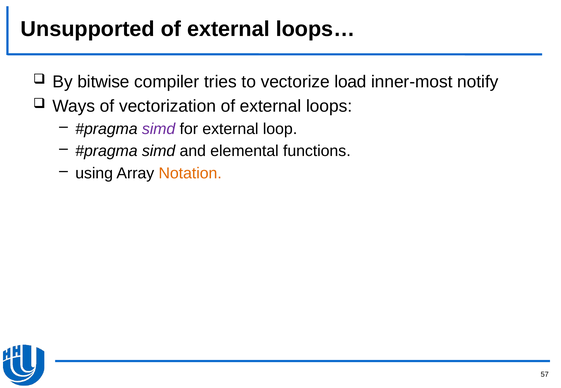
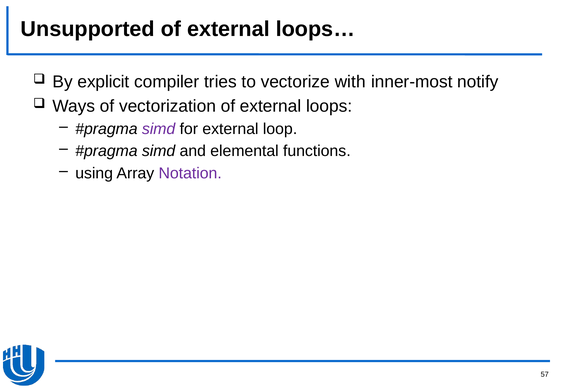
bitwise: bitwise -> explicit
load: load -> with
Notation colour: orange -> purple
